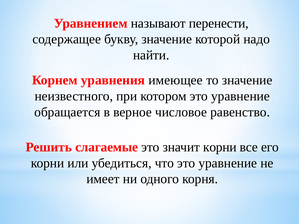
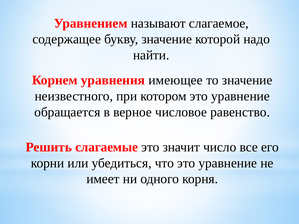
перенести: перенести -> слагаемое
значит корни: корни -> число
